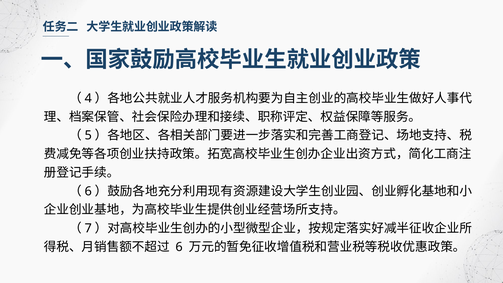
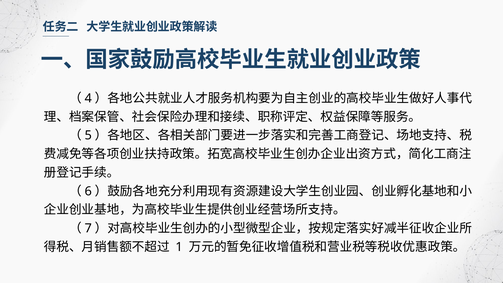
6: 6 -> 1
